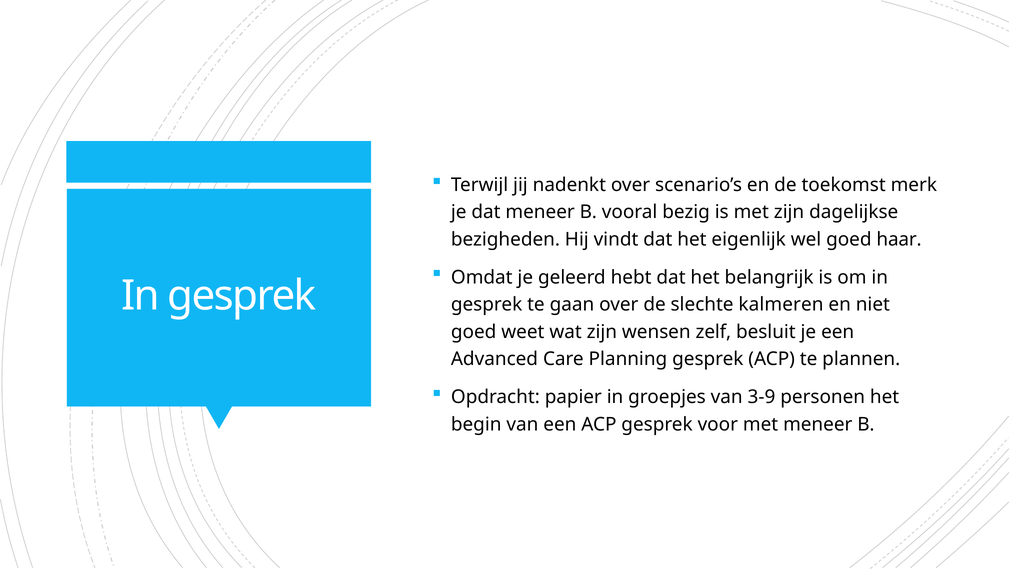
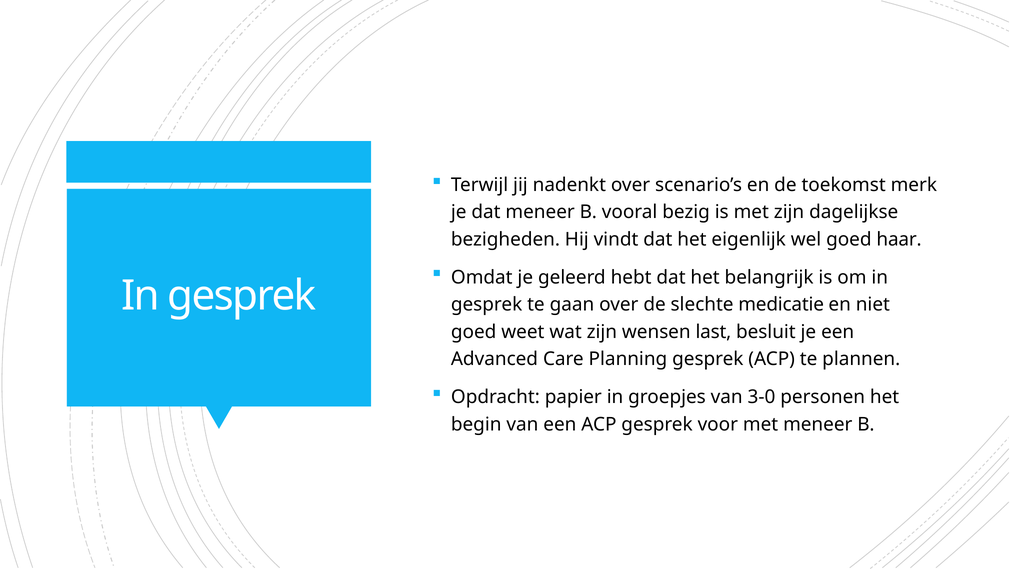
kalmeren: kalmeren -> medicatie
zelf: zelf -> last
3-9: 3-9 -> 3-0
